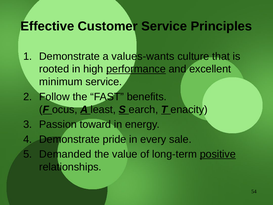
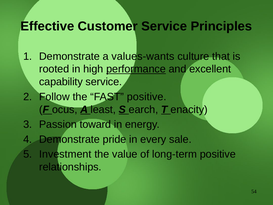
minimum: minimum -> capability
FAST benefits: benefits -> positive
Demanded: Demanded -> Investment
positive at (218, 154) underline: present -> none
